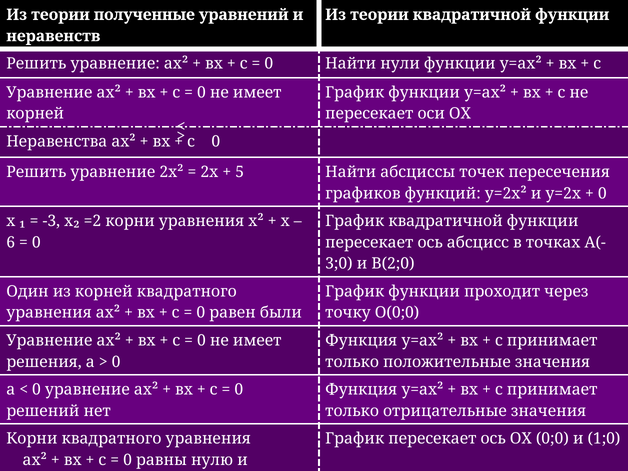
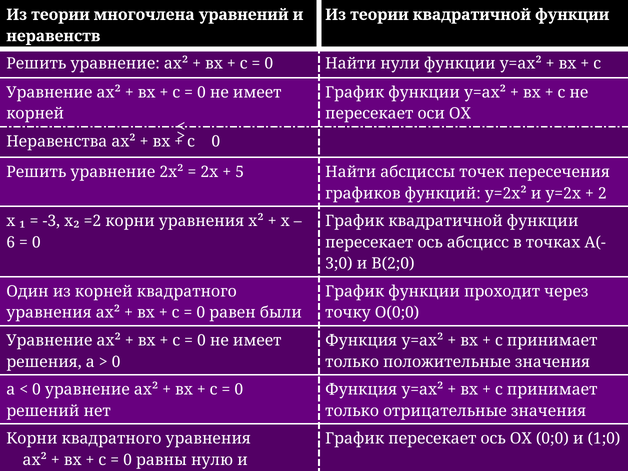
полученные: полученные -> многочлена
0 at (602, 193): 0 -> 2
